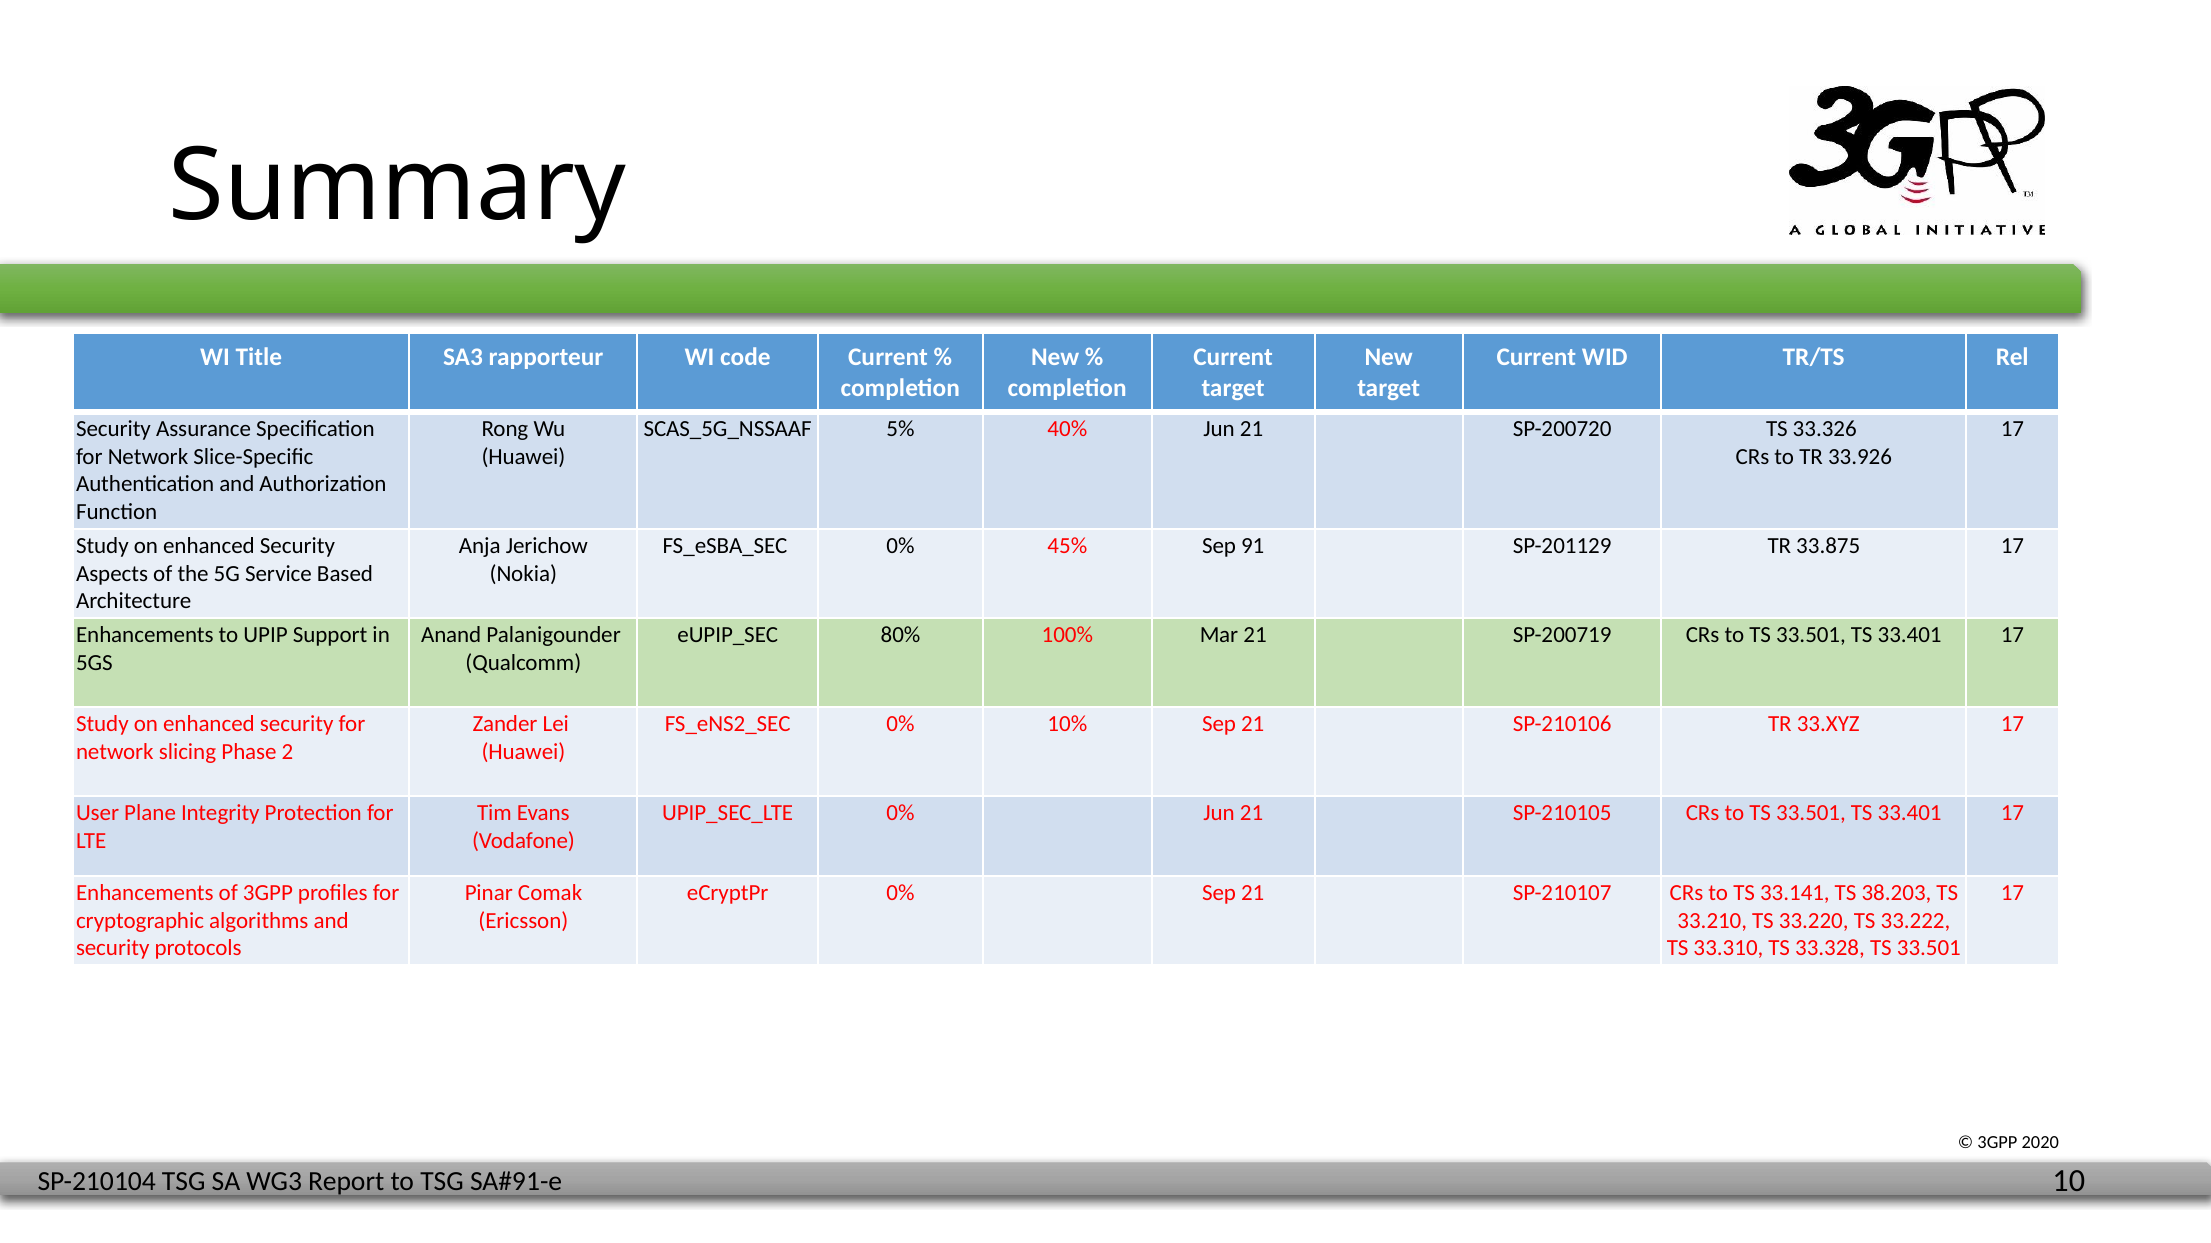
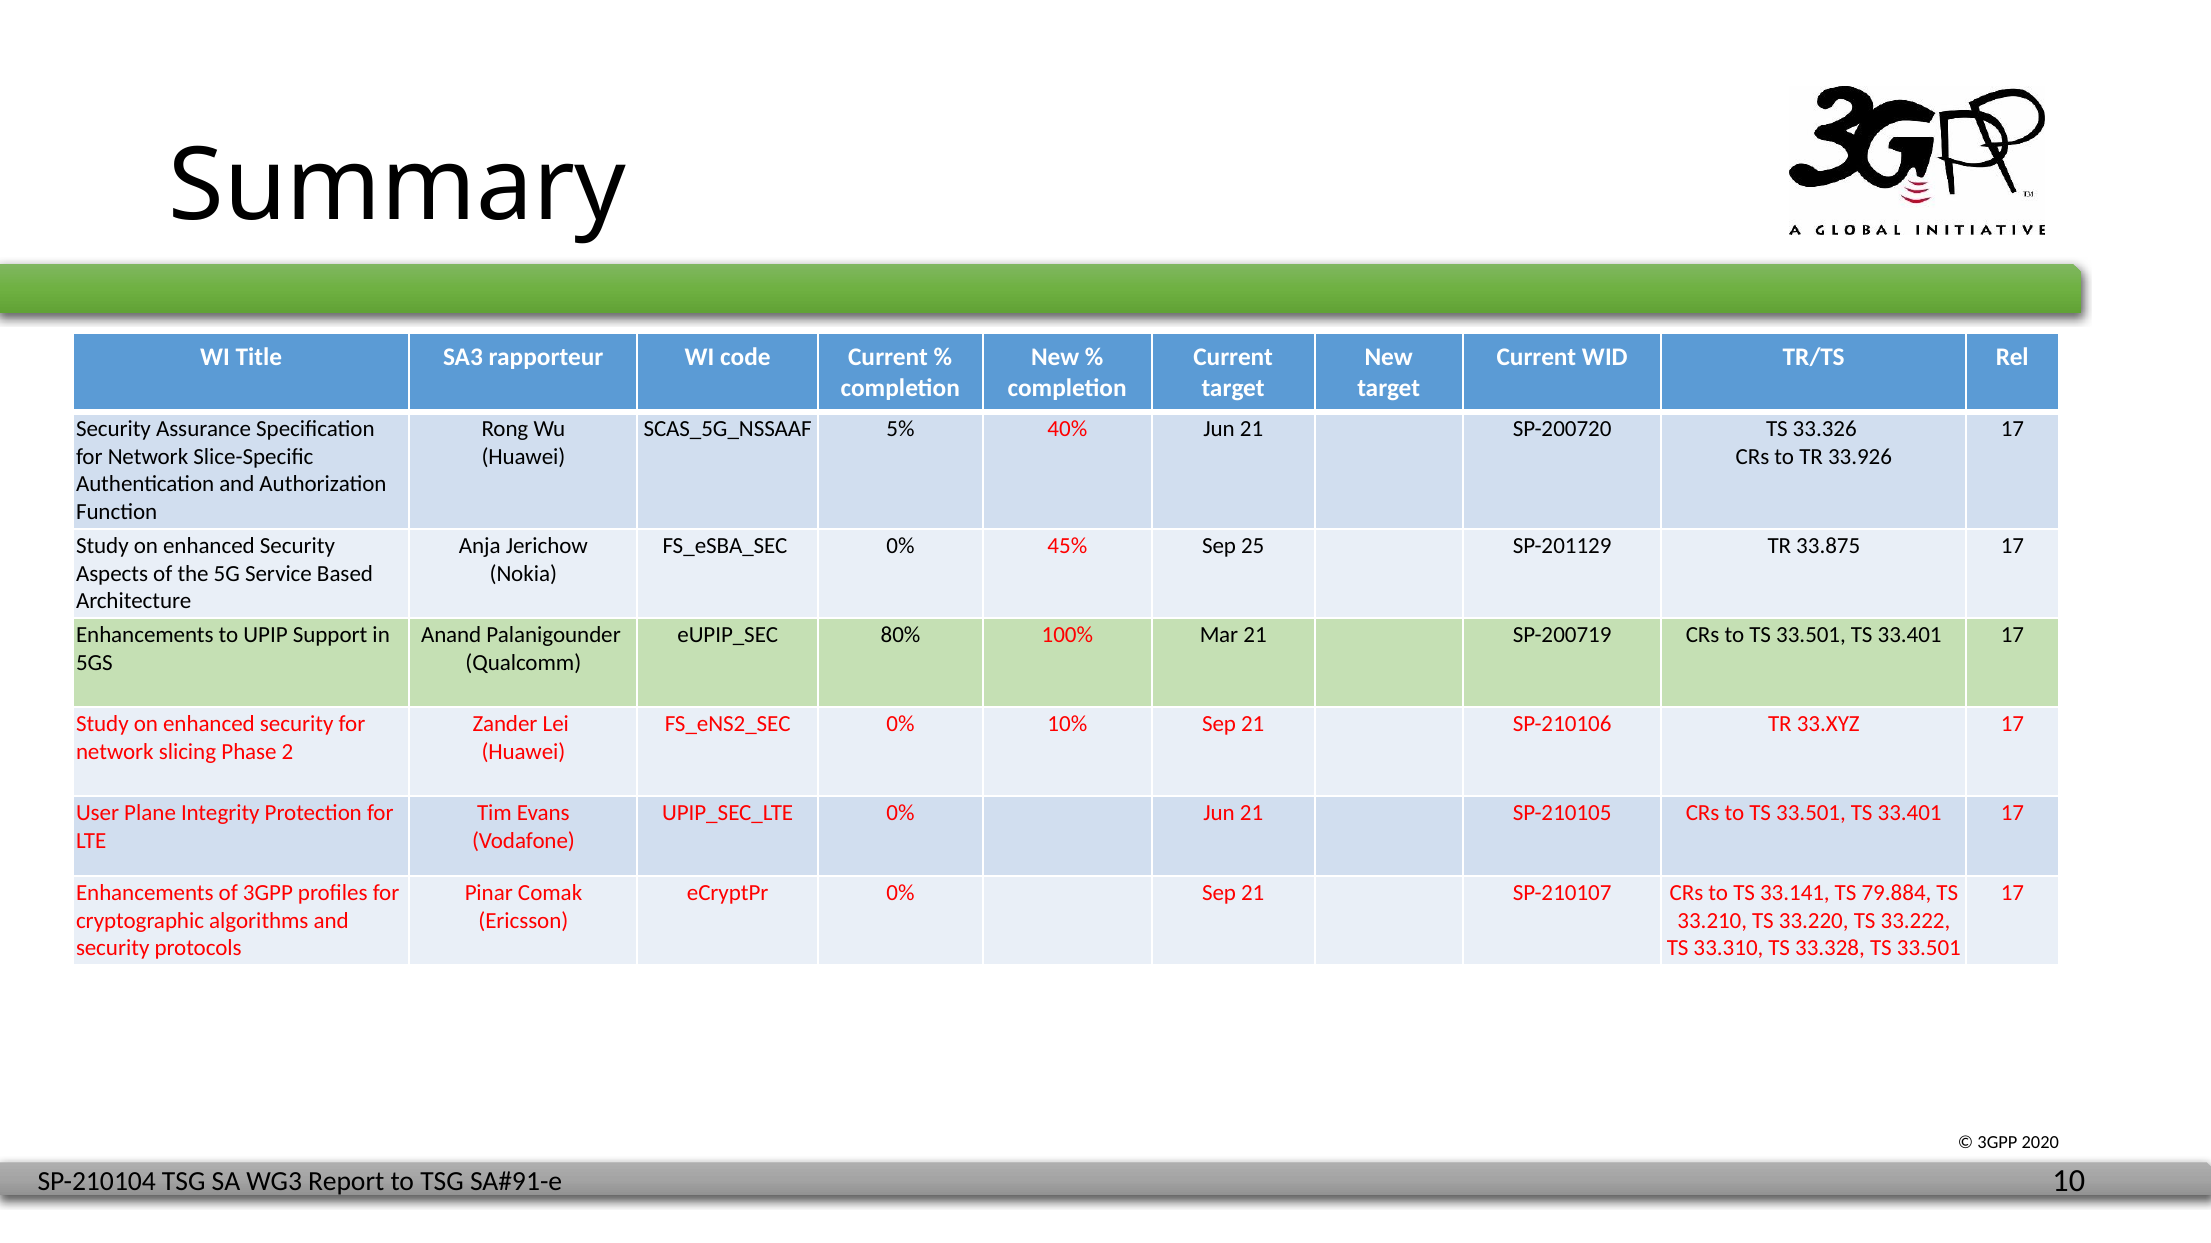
91: 91 -> 25
38.203: 38.203 -> 79.884
